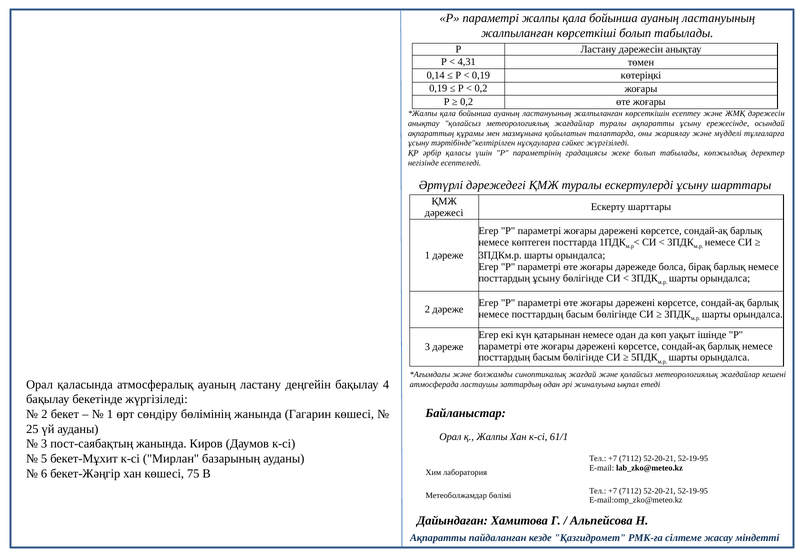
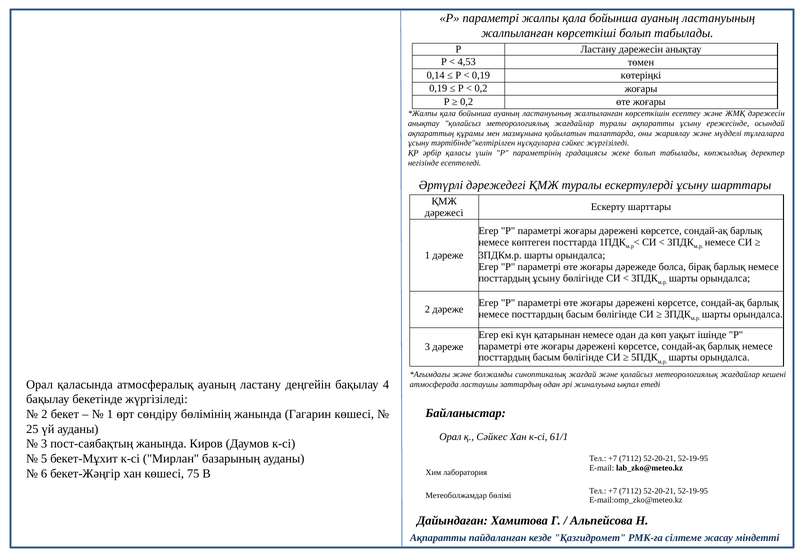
4,31: 4,31 -> 4,53
қ Жалпы: Жалпы -> Сәйкес
